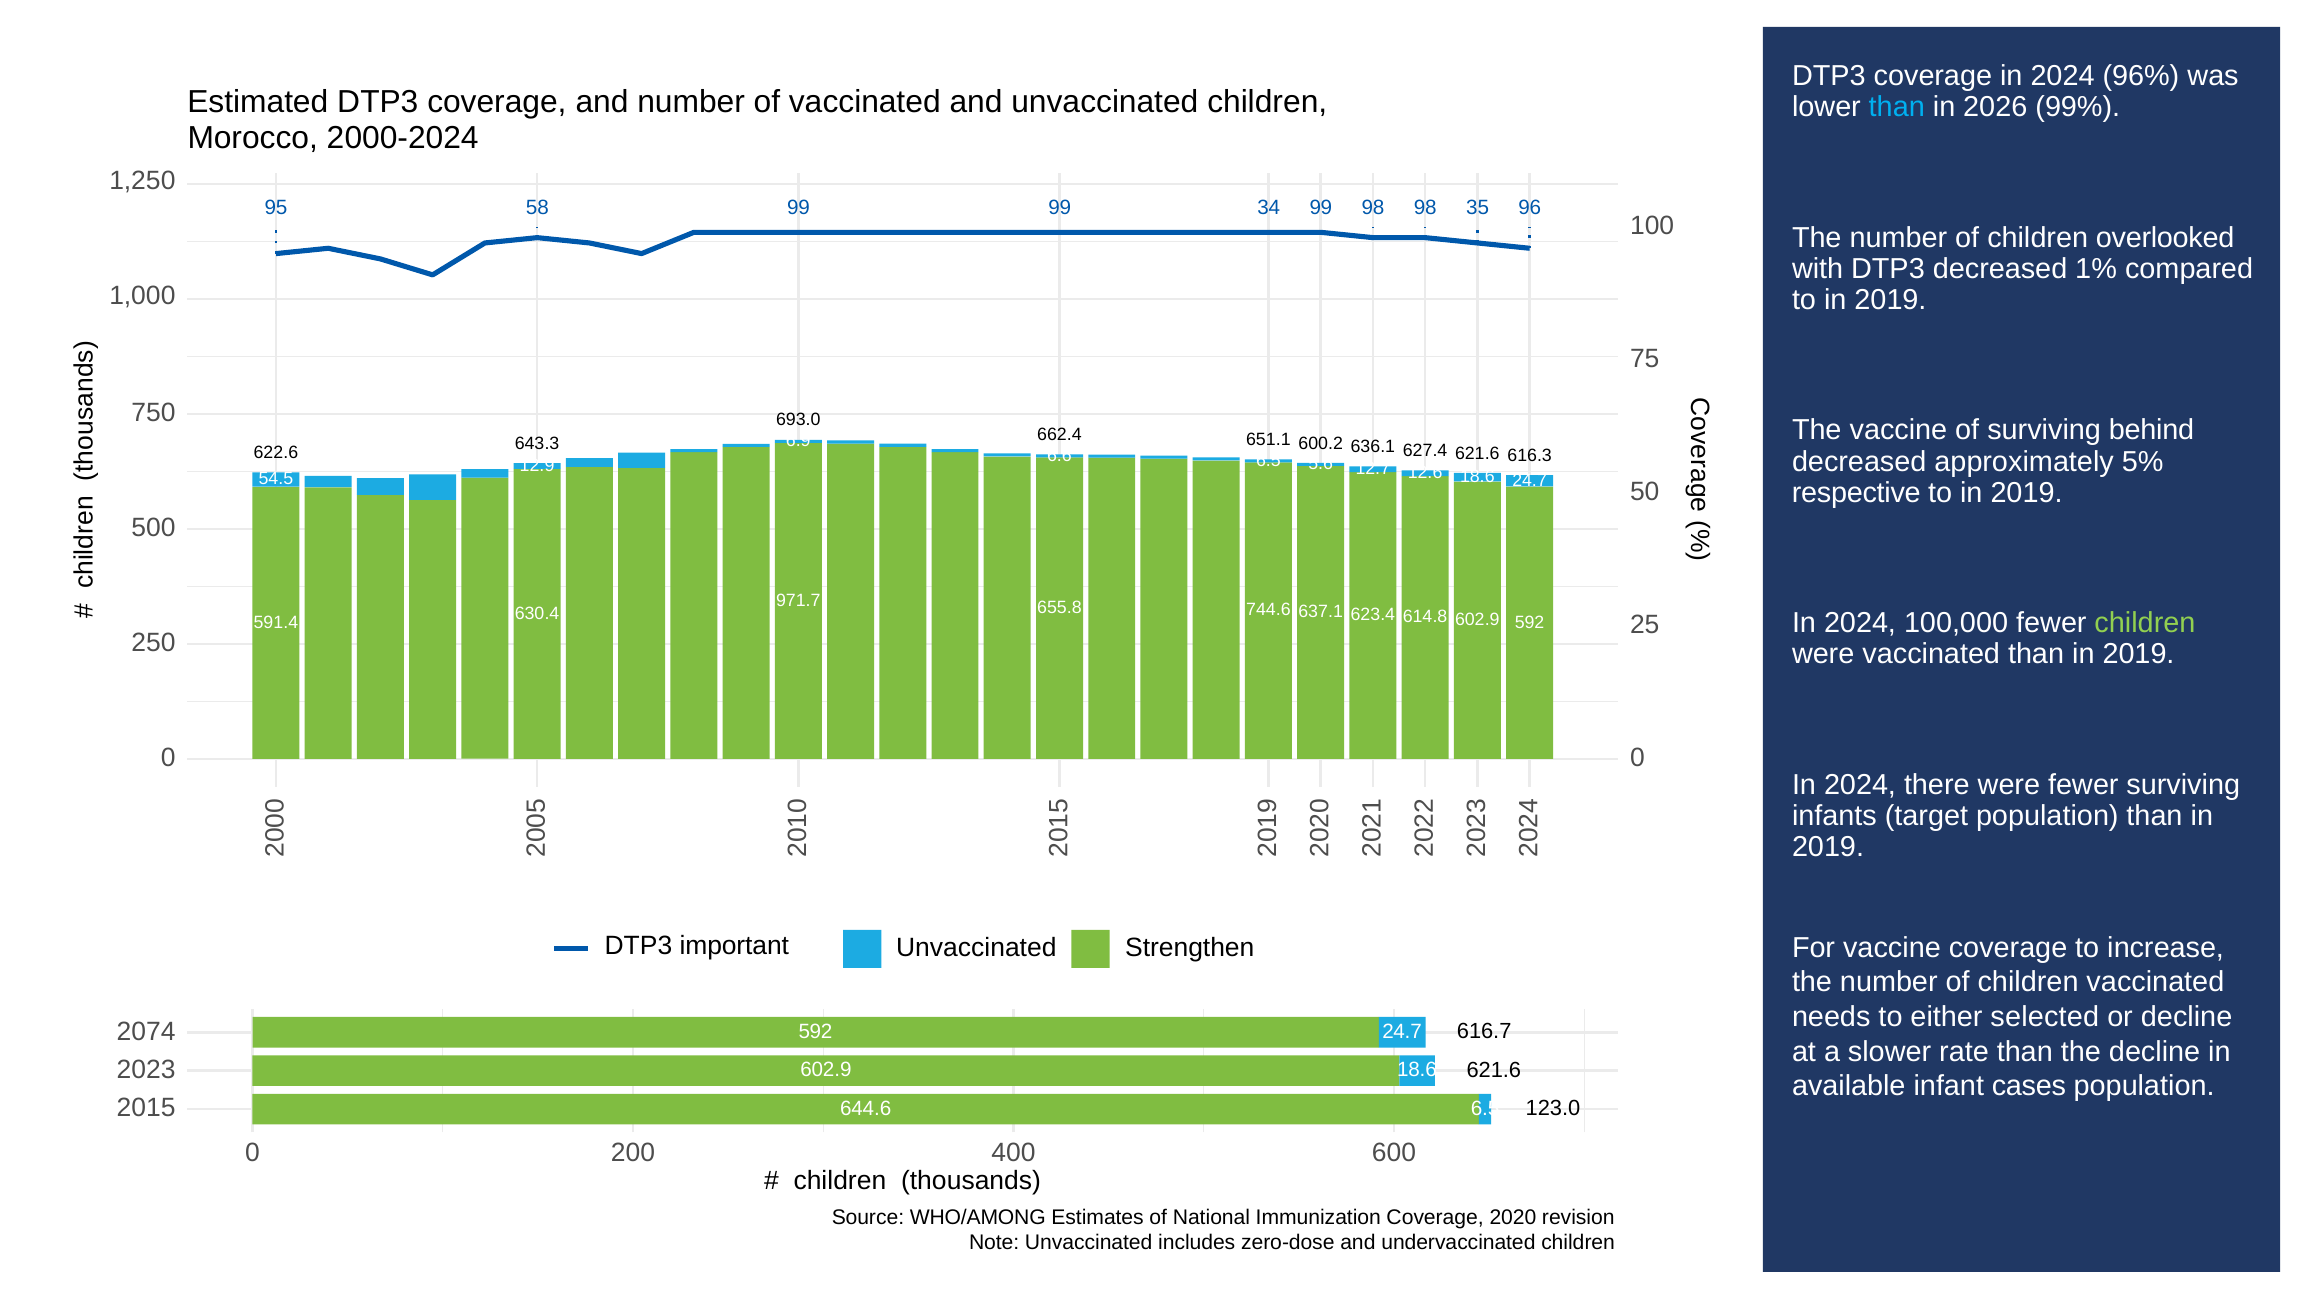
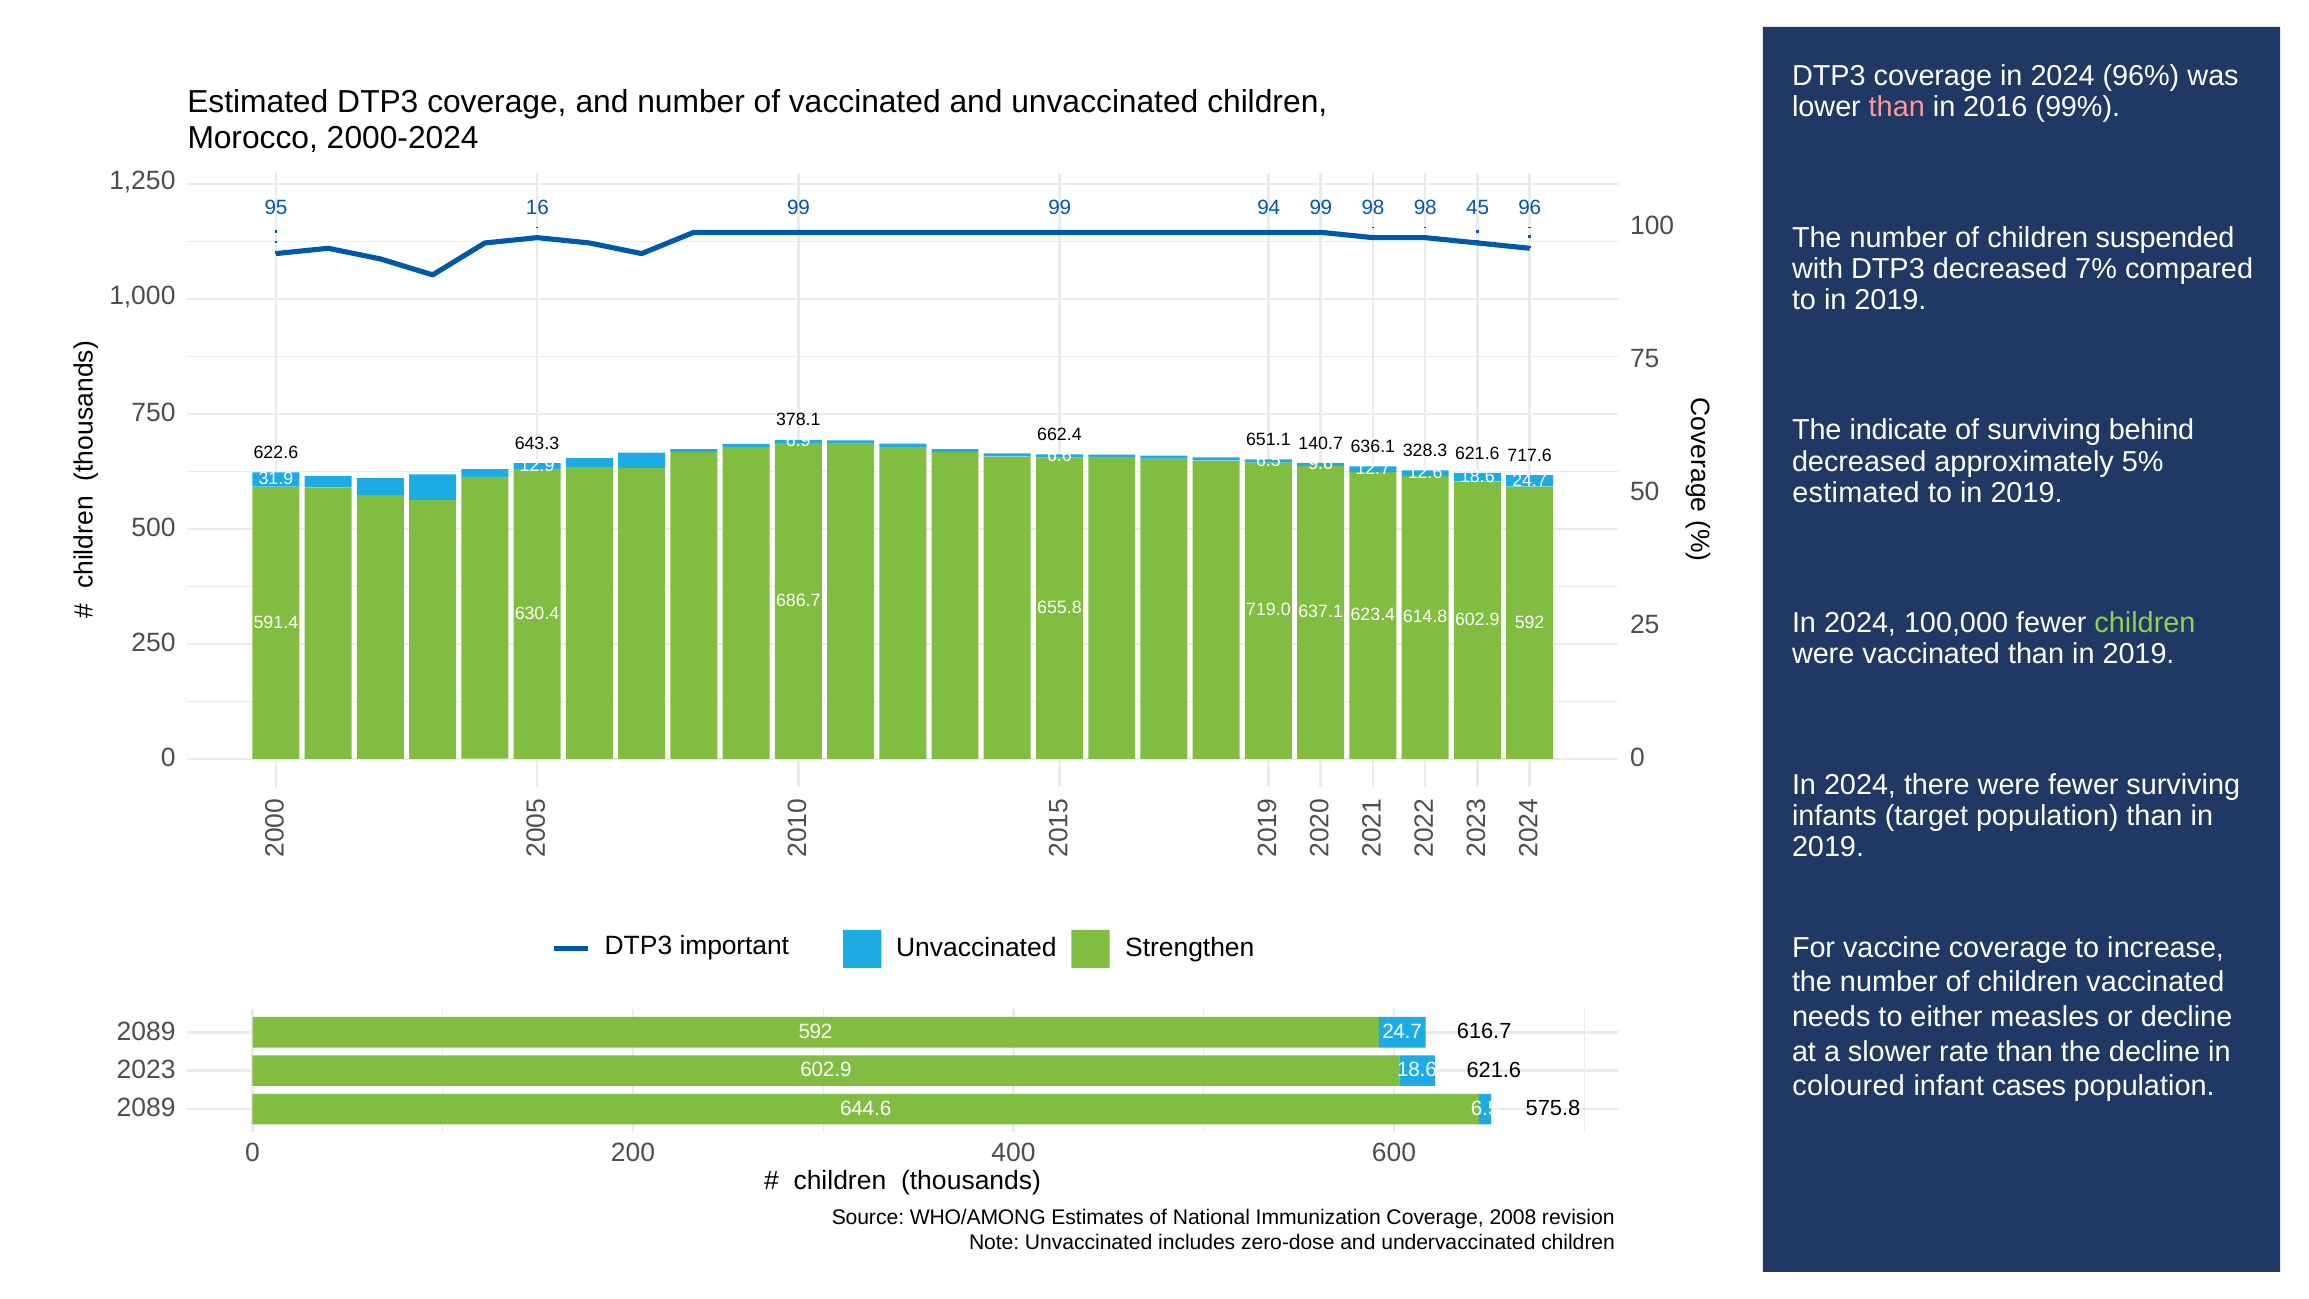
than at (1897, 107) colour: light blue -> pink
2026: 2026 -> 2016
58: 58 -> 16
34: 34 -> 94
35: 35 -> 45
overlooked: overlooked -> suspended
1%: 1% -> 7%
693.0: 693.0 -> 378.1
The vaccine: vaccine -> indicate
600.2: 600.2 -> 140.7
627.4: 627.4 -> 328.3
616.3: 616.3 -> 717.6
5.6: 5.6 -> 9.6
54.5: 54.5 -> 31.9
respective at (1856, 493): respective -> estimated
971.7: 971.7 -> 686.7
744.6: 744.6 -> 719.0
selected: selected -> measles
2074 at (146, 1031): 2074 -> 2089
available: available -> coloured
2015 at (146, 1108): 2015 -> 2089
123.0: 123.0 -> 575.8
2020: 2020 -> 2008
